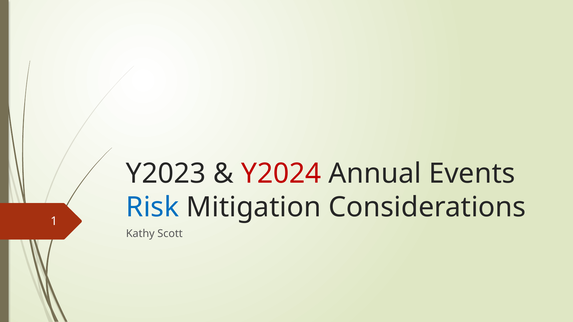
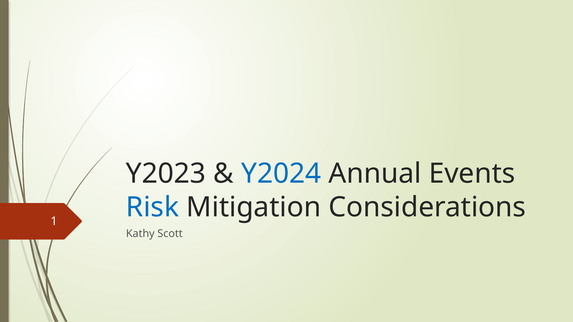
Y2024 colour: red -> blue
